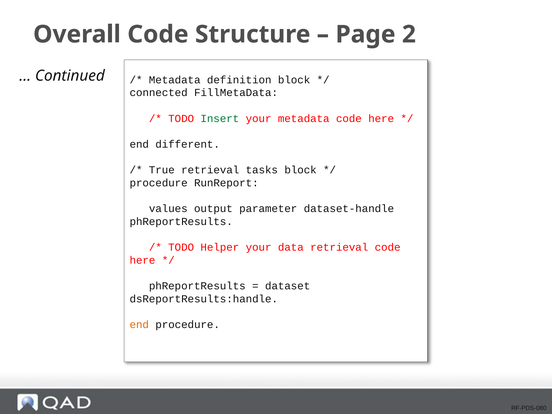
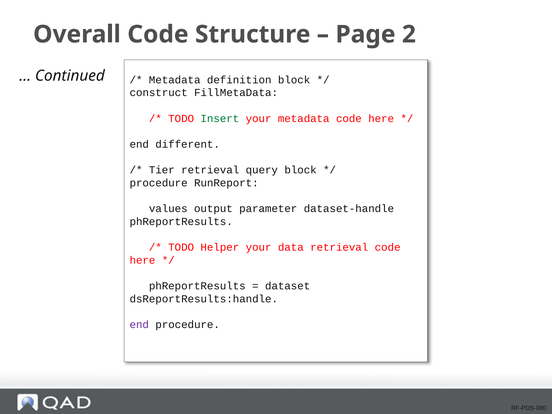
connected: connected -> construct
True: True -> Tier
tasks: tasks -> query
end at (139, 325) colour: orange -> purple
